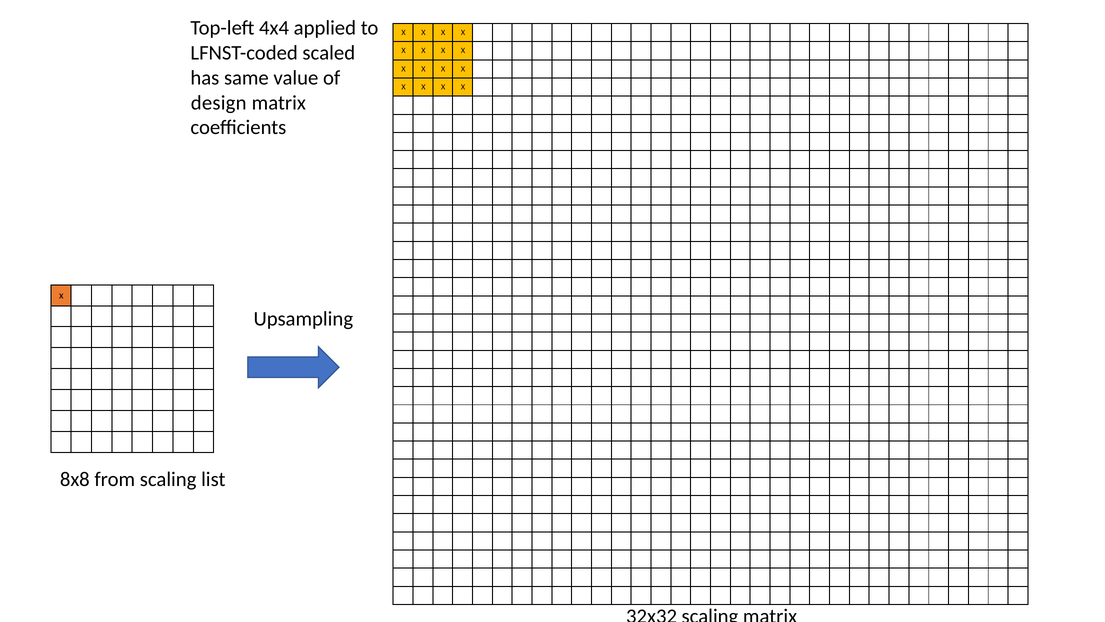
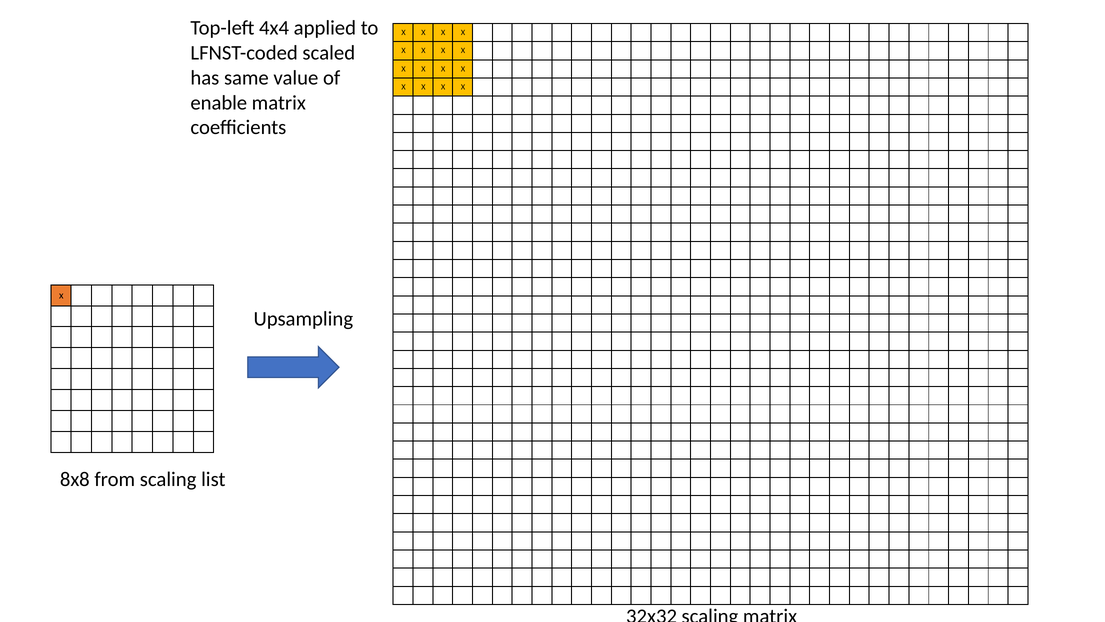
design: design -> enable
